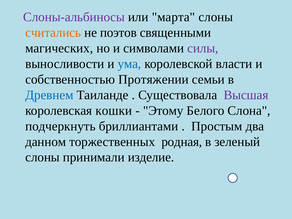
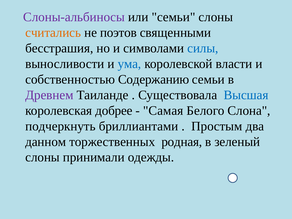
или марта: марта -> семьи
магических: магических -> бесстрашия
силы colour: purple -> blue
Протяжении: Протяжении -> Содержанию
Древнем colour: blue -> purple
Высшая colour: purple -> blue
кошки: кошки -> добрее
Этому: Этому -> Самая
изделие: изделие -> одежды
